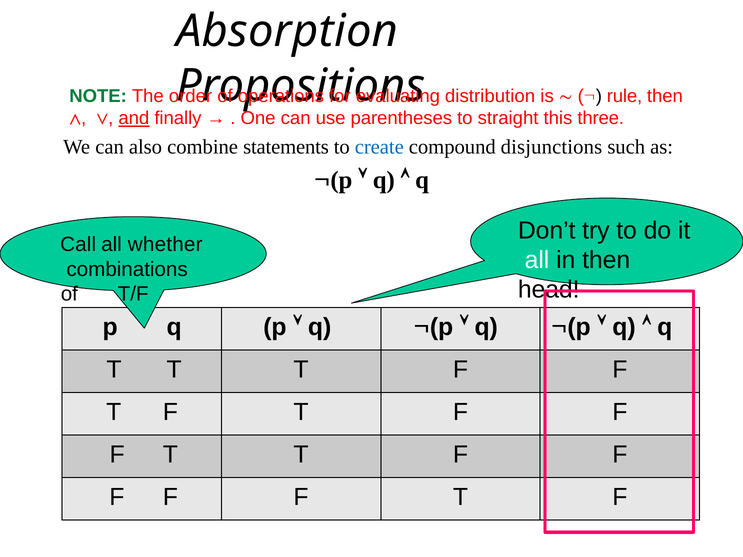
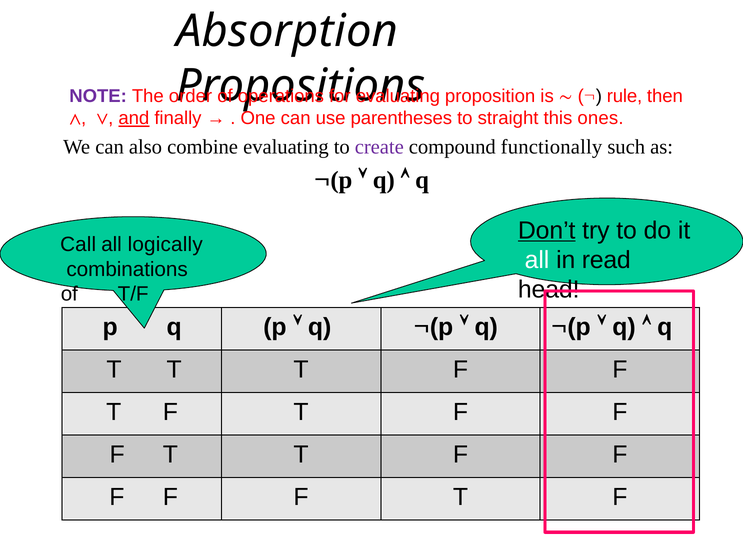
NOTE colour: green -> purple
distribution: distribution -> proposition
three: three -> ones
combine statements: statements -> evaluating
create colour: blue -> purple
disjunctions: disjunctions -> functionally
Don’t underline: none -> present
whether: whether -> logically
in then: then -> read
